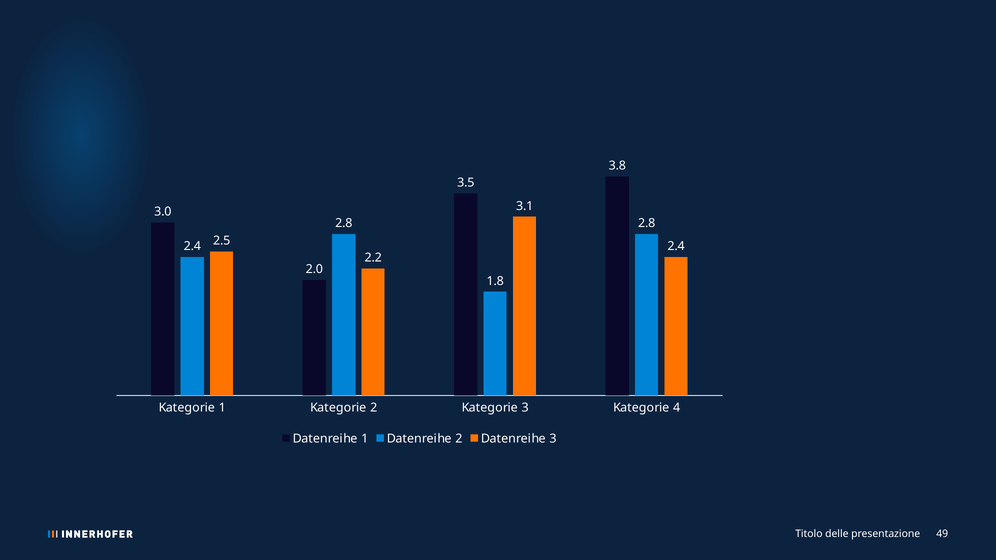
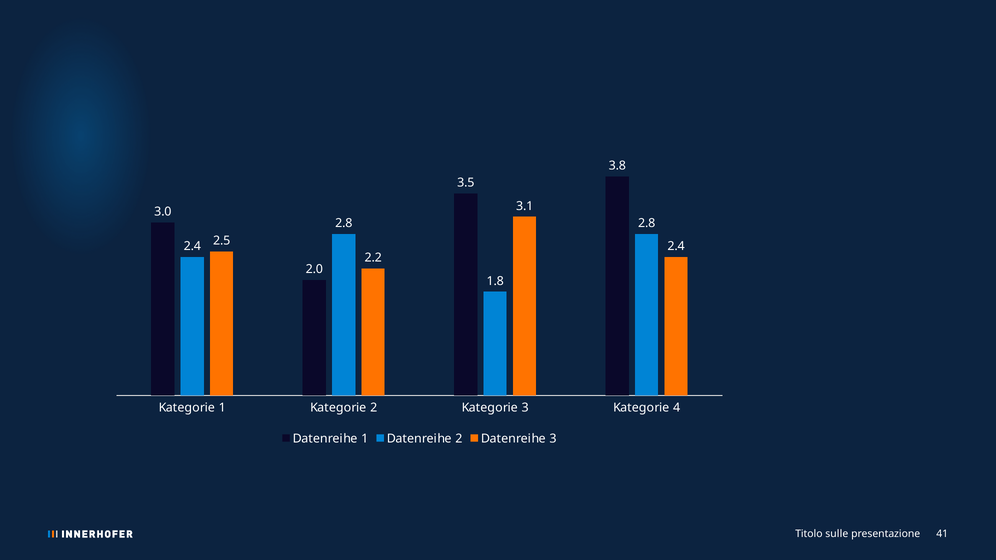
delle: delle -> sulle
49: 49 -> 41
